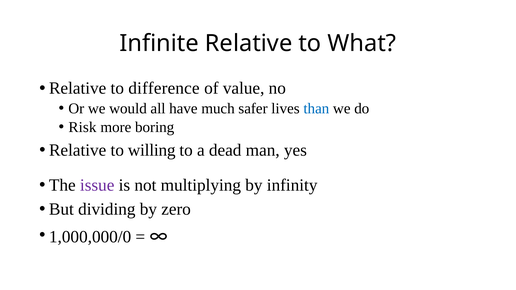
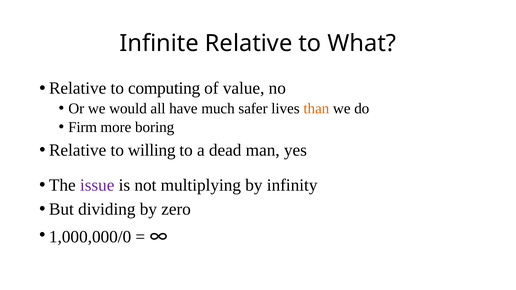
difference: difference -> computing
than colour: blue -> orange
Risk: Risk -> Firm
